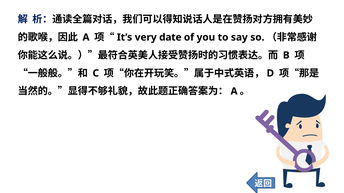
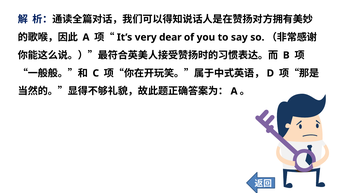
date: date -> dear
